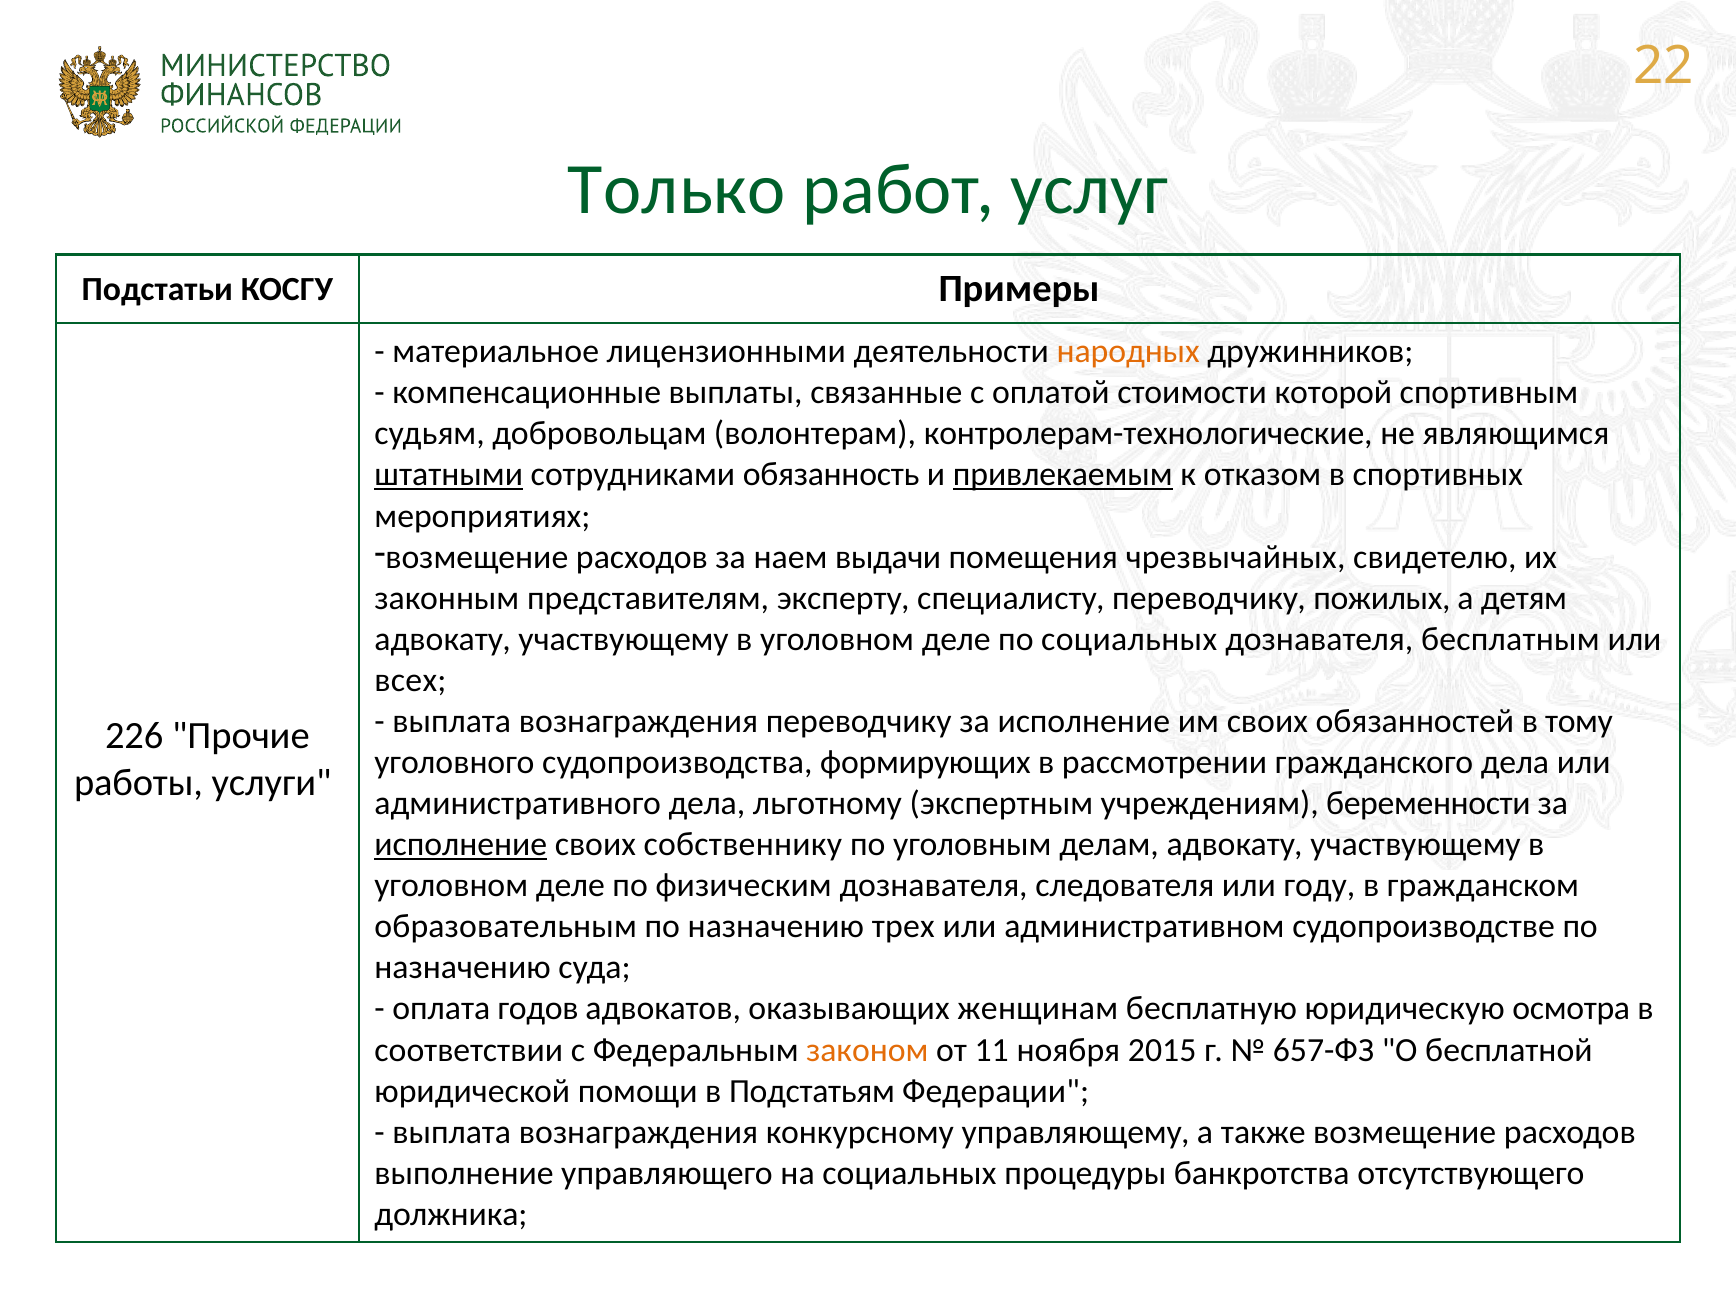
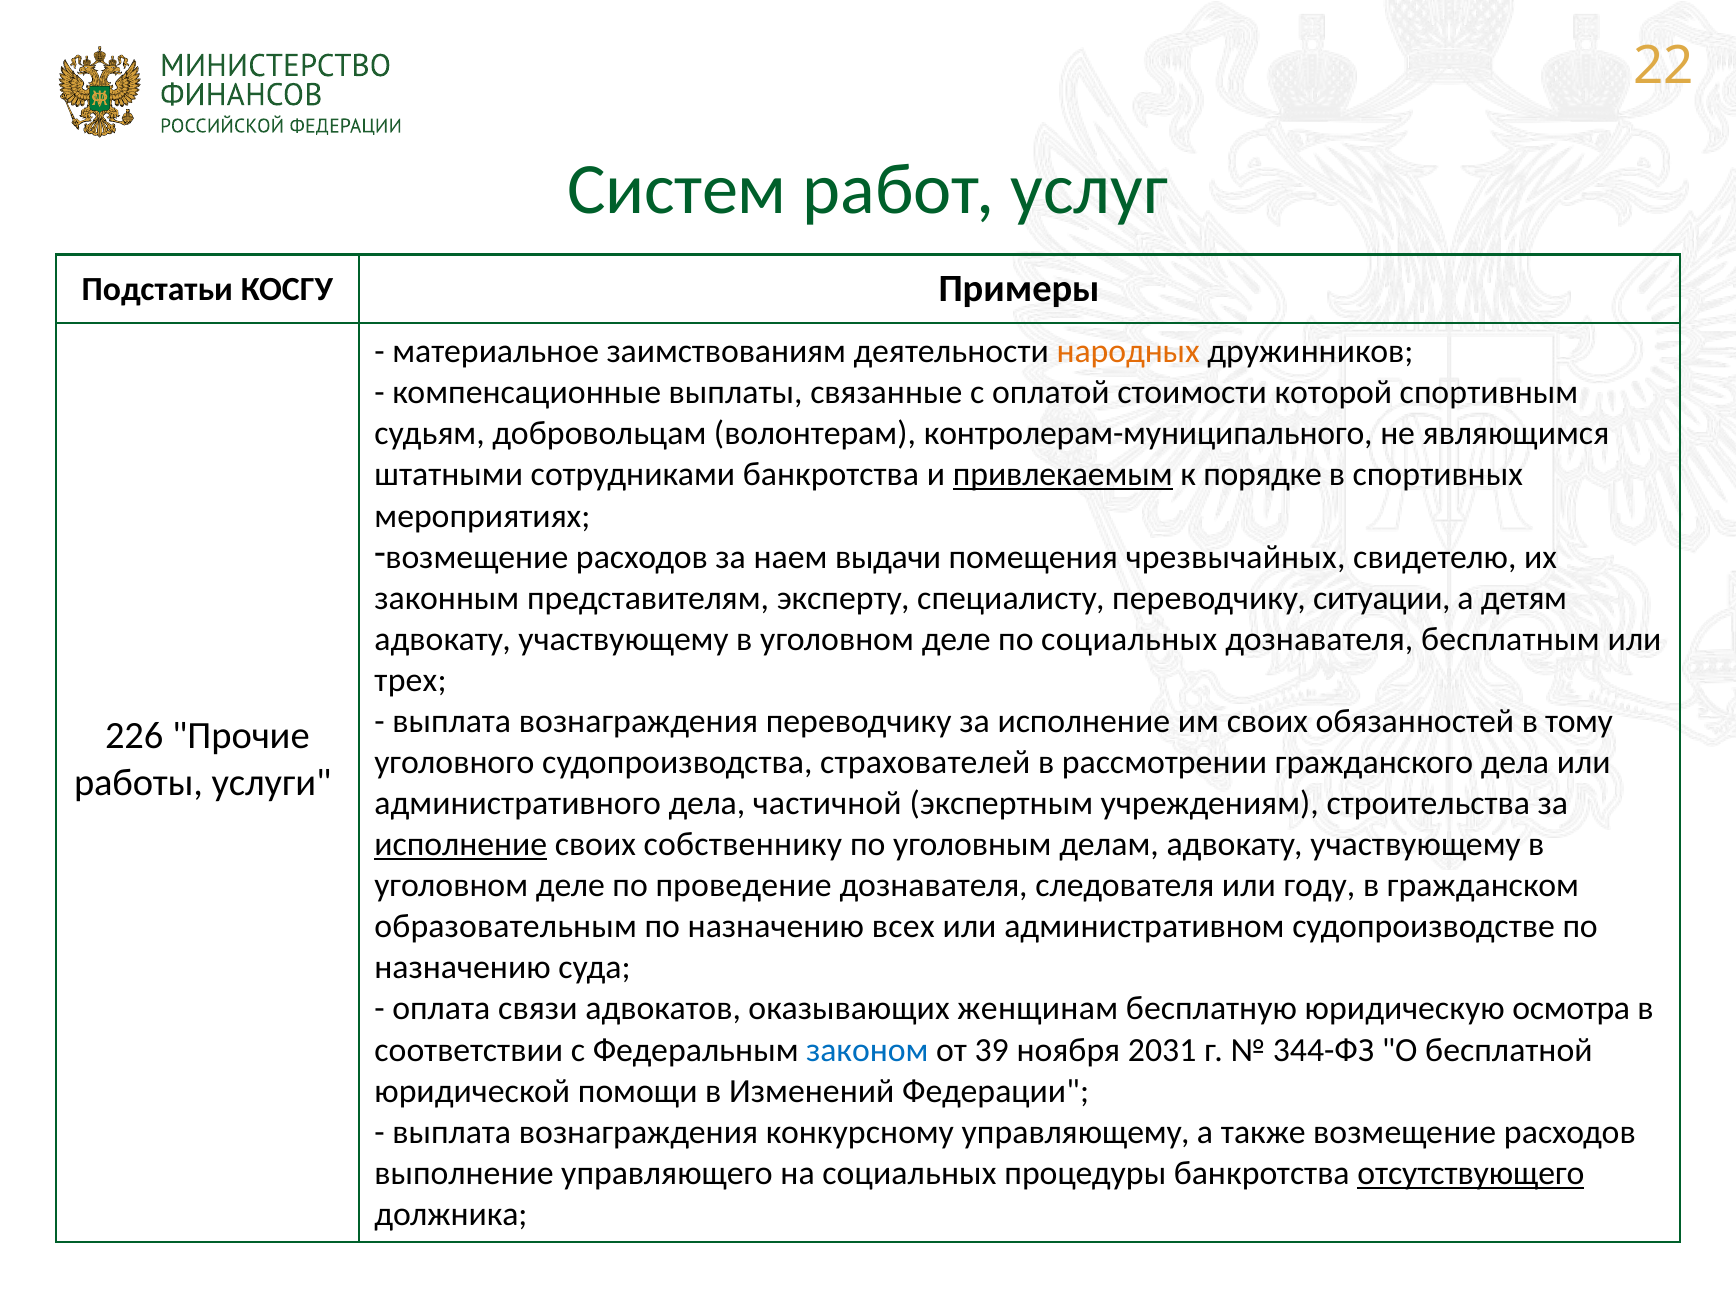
Только: Только -> Систем
лицензионными: лицензионными -> заимствованиям
контролерам-технологические: контролерам-технологические -> контролерам-муниципального
штатными underline: present -> none
сотрудниками обязанность: обязанность -> банкротства
отказом: отказом -> порядке
пожилых: пожилых -> ситуации
всех: всех -> трех
формирующих: формирующих -> страхователей
льготному: льготному -> частичной
беременности: беременности -> строительства
физическим: физическим -> проведение
трех: трех -> всех
годов: годов -> связи
законом colour: orange -> blue
11: 11 -> 39
2015: 2015 -> 2031
657-ФЗ: 657-ФЗ -> 344-ФЗ
Подстатьям: Подстатьям -> Изменений
отсутствующего underline: none -> present
